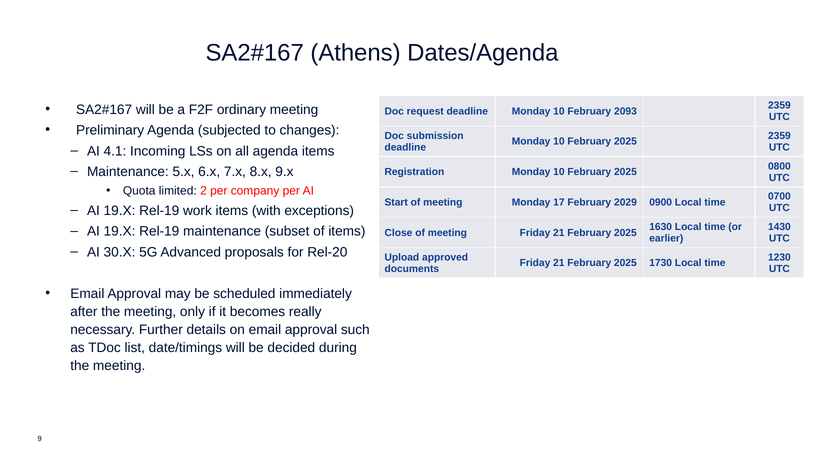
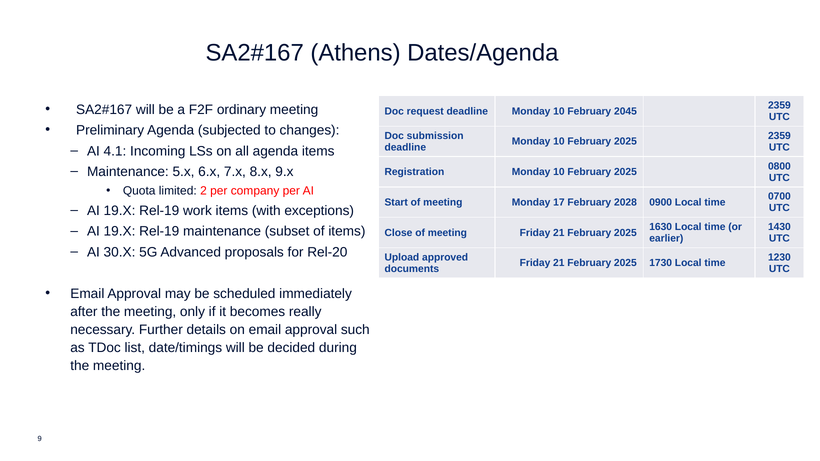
2093: 2093 -> 2045
2029: 2029 -> 2028
